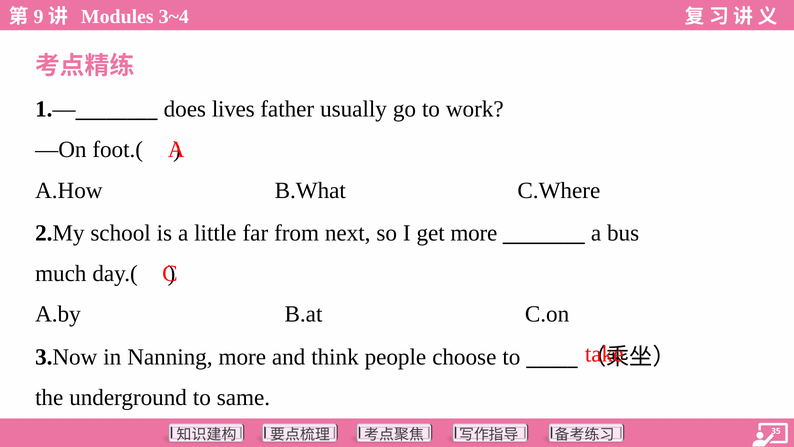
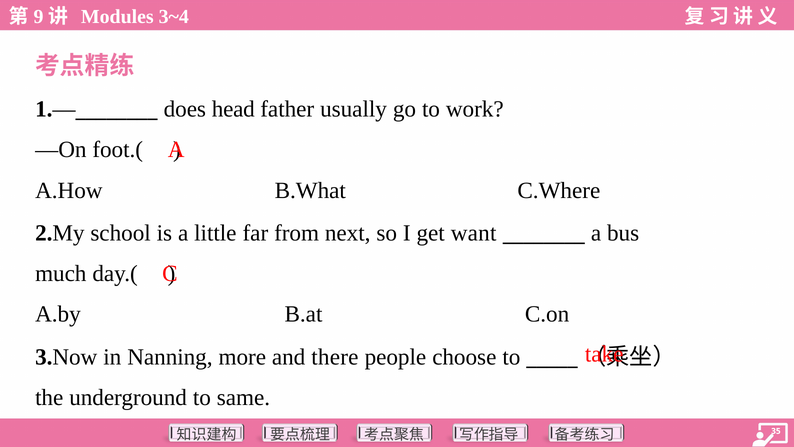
lives: lives -> head
get more: more -> want
think: think -> there
